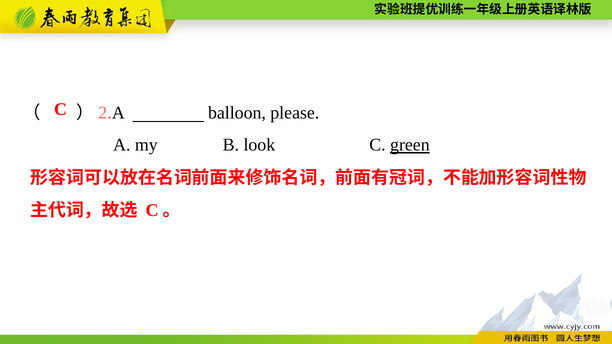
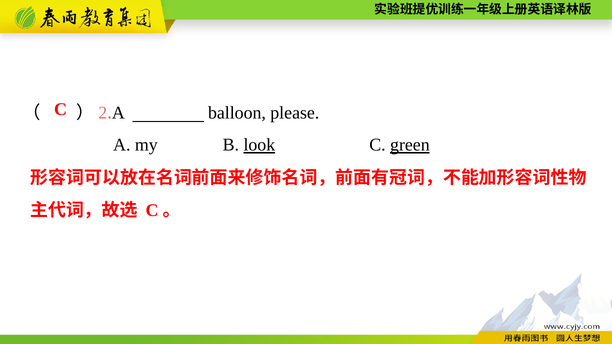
look underline: none -> present
